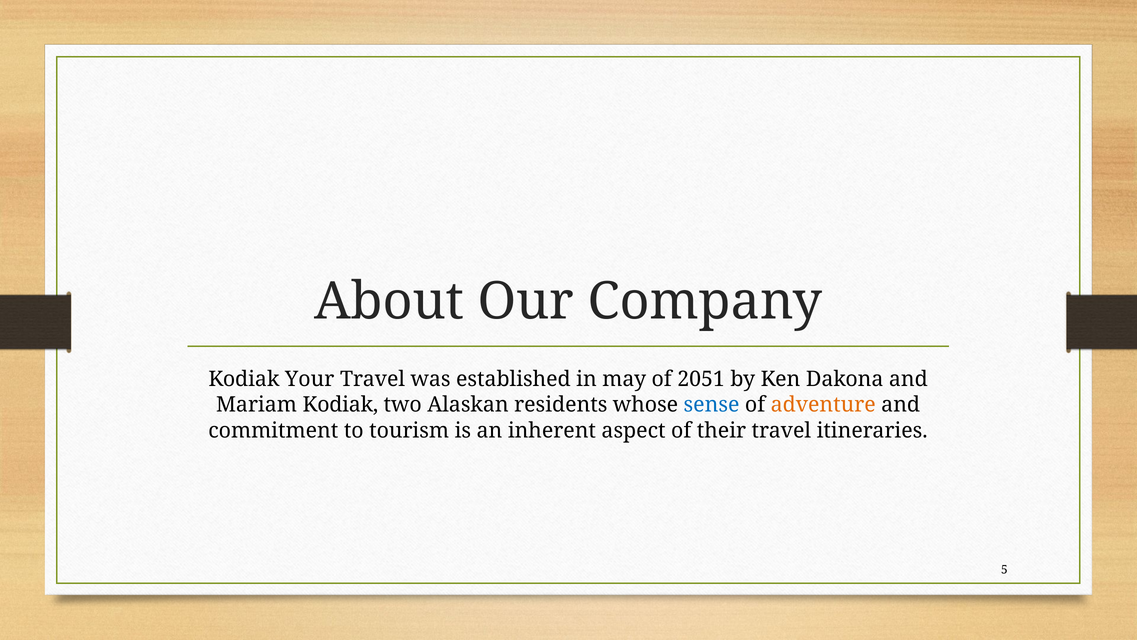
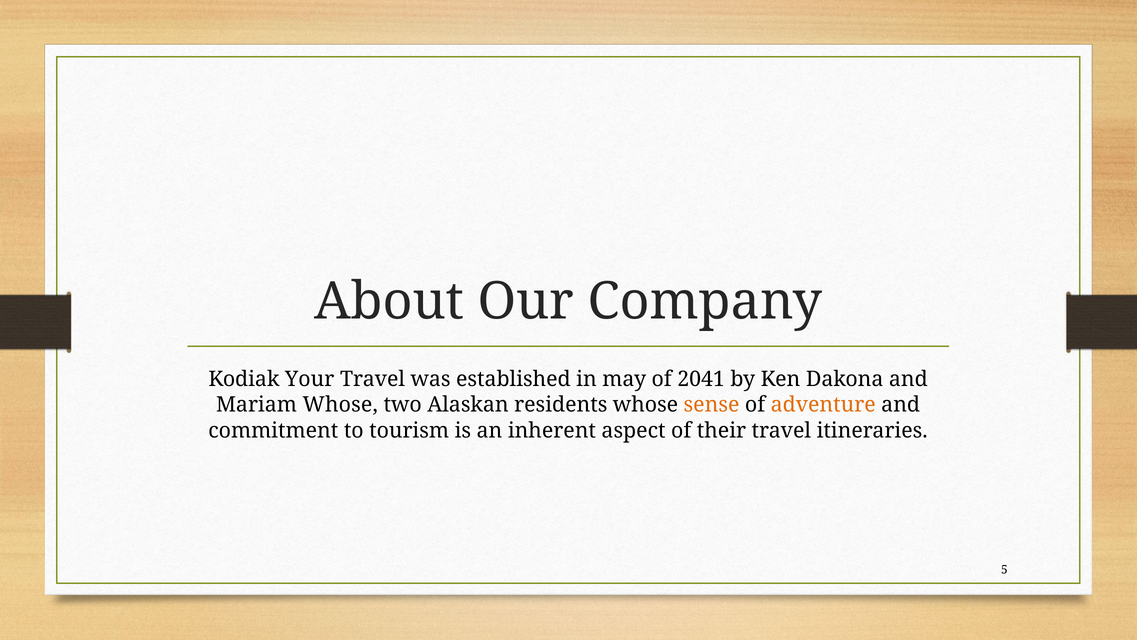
2051: 2051 -> 2041
Mariam Kodiak: Kodiak -> Whose
sense colour: blue -> orange
